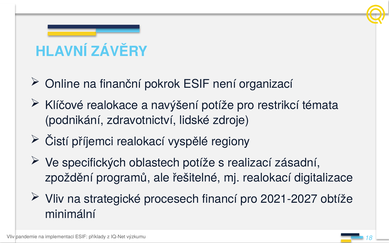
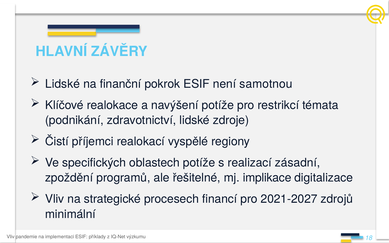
Online at (63, 84): Online -> Lidské
organizací: organizací -> samotnou
mj realokací: realokací -> implikace
obtíže: obtíže -> zdrojů
